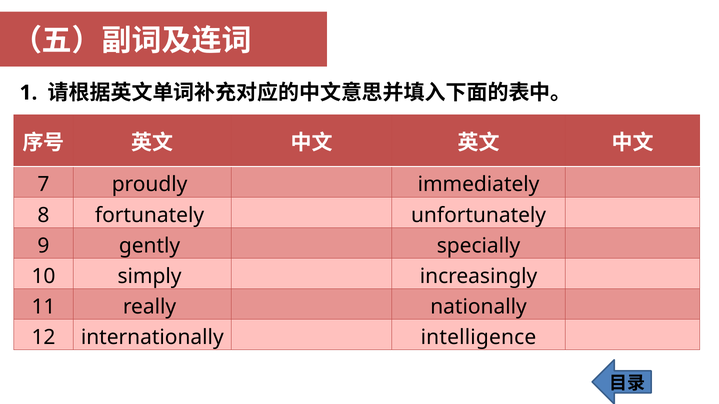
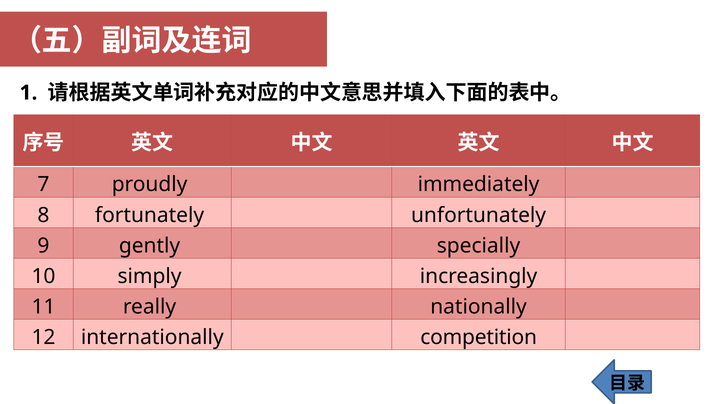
intelligence: intelligence -> competition
